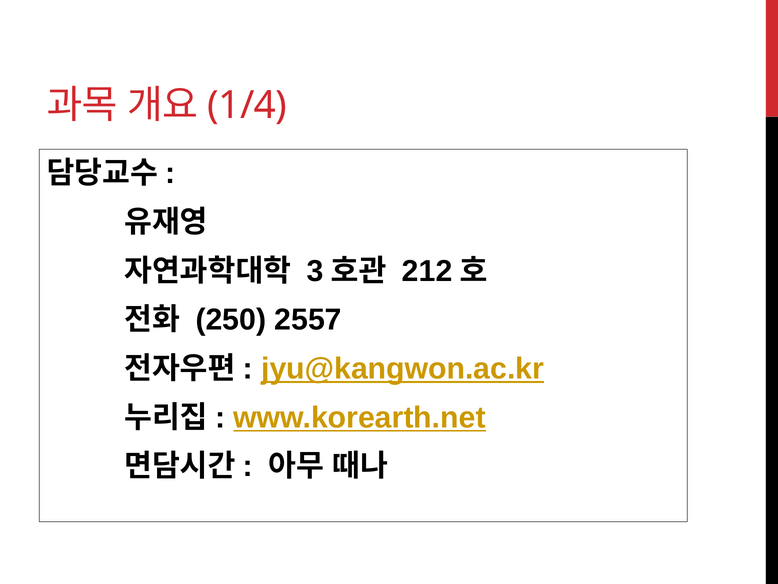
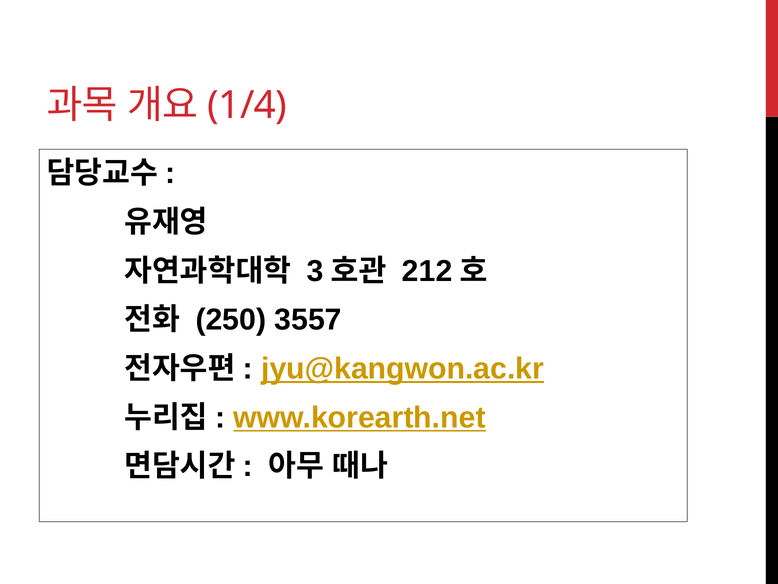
2557: 2557 -> 3557
